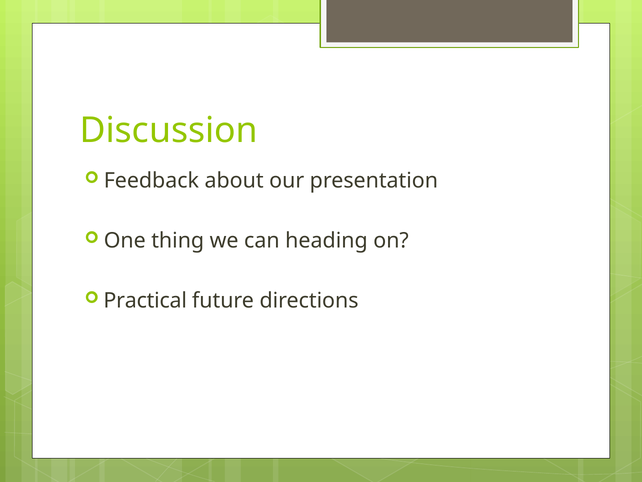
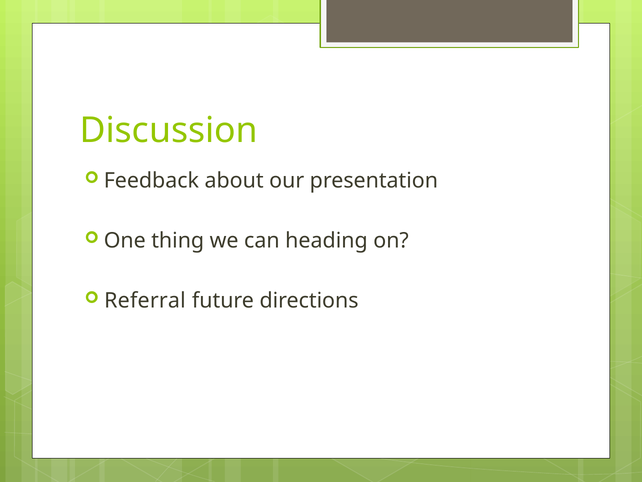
Practical: Practical -> Referral
